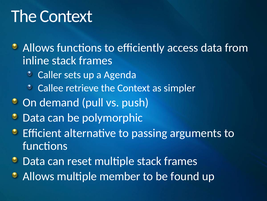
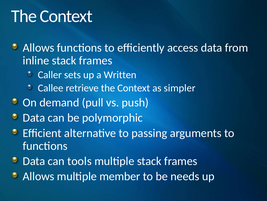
Agenda: Agenda -> Written
reset: reset -> tools
found: found -> needs
